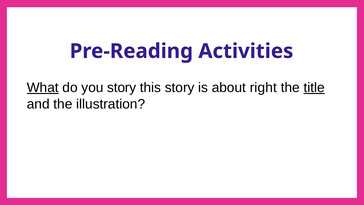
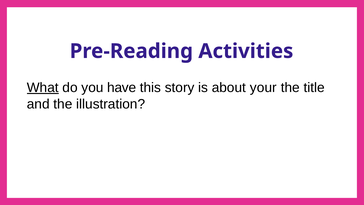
you story: story -> have
right: right -> your
title underline: present -> none
